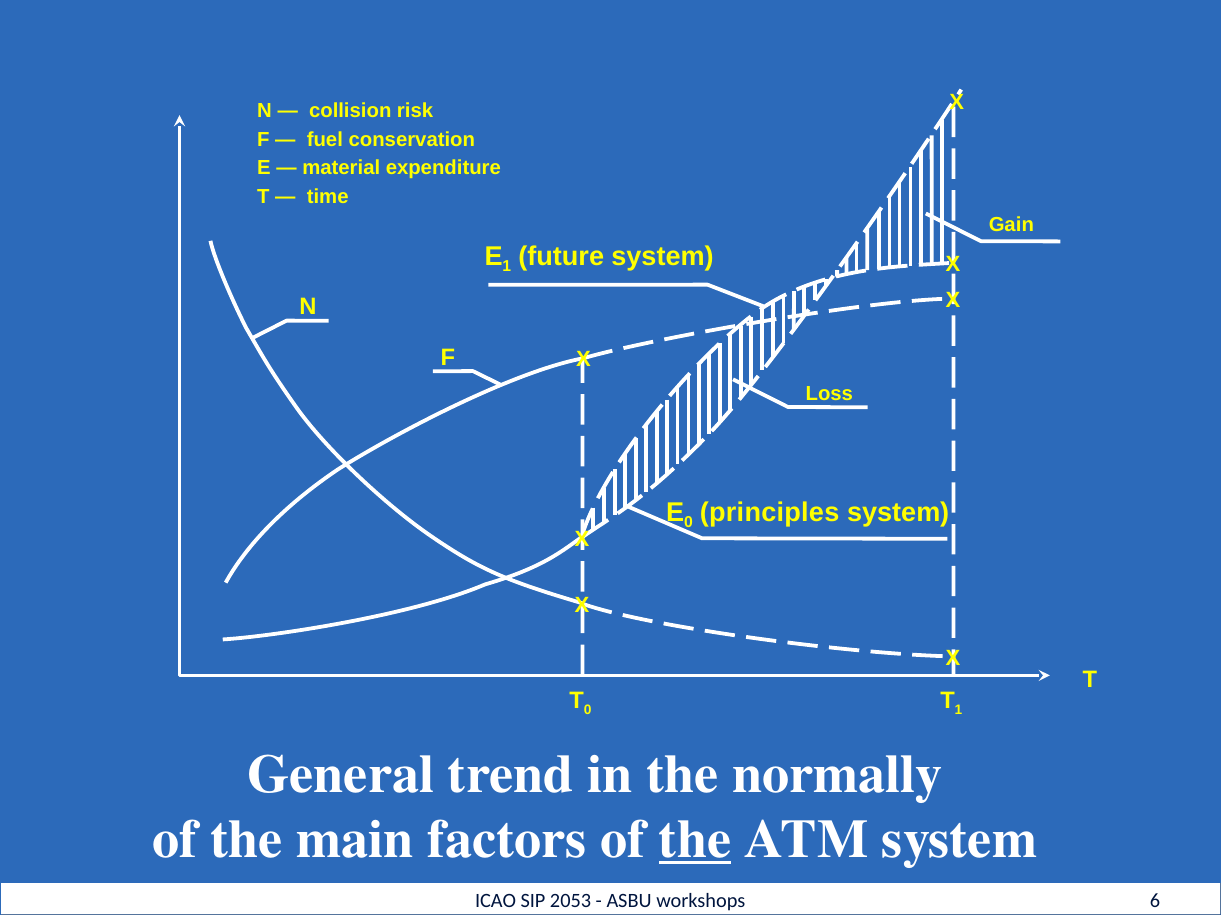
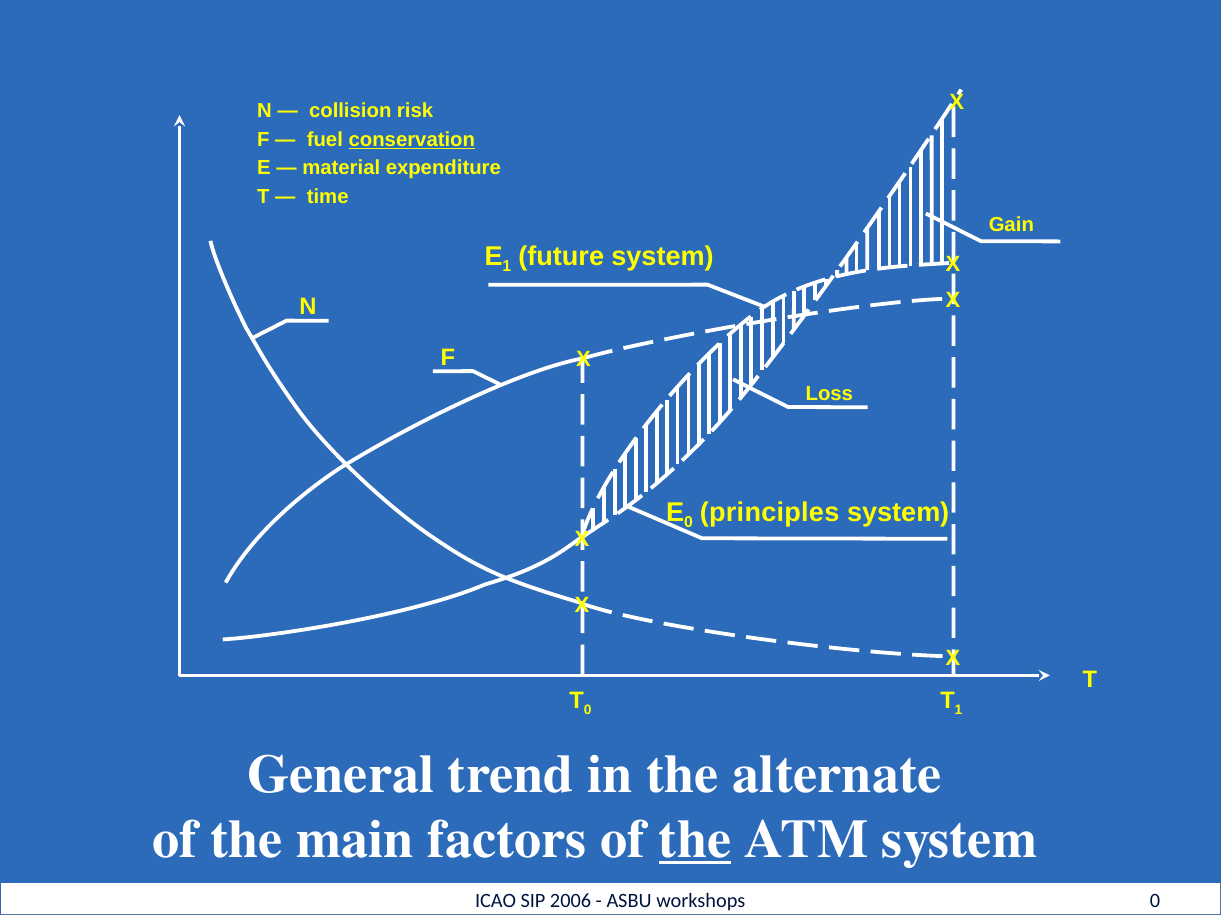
conservation underline: none -> present
normally: normally -> alternate
2053: 2053 -> 2006
workshops 6: 6 -> 0
